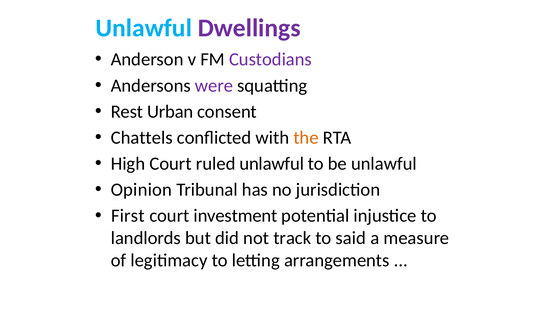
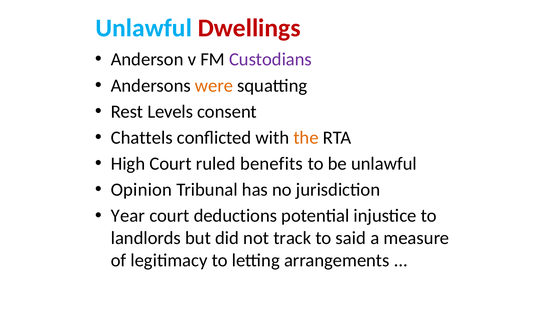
Dwellings colour: purple -> red
were colour: purple -> orange
Urban: Urban -> Levels
ruled unlawful: unlawful -> benefits
First: First -> Year
investment: investment -> deductions
